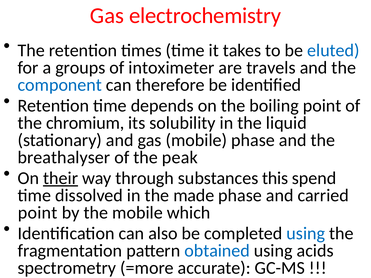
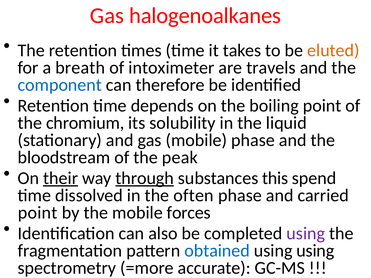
electrochemistry: electrochemistry -> halogenoalkanes
eluted colour: blue -> orange
groups: groups -> breath
breathalyser: breathalyser -> bloodstream
through underline: none -> present
made: made -> often
which: which -> forces
using at (306, 234) colour: blue -> purple
using acids: acids -> using
